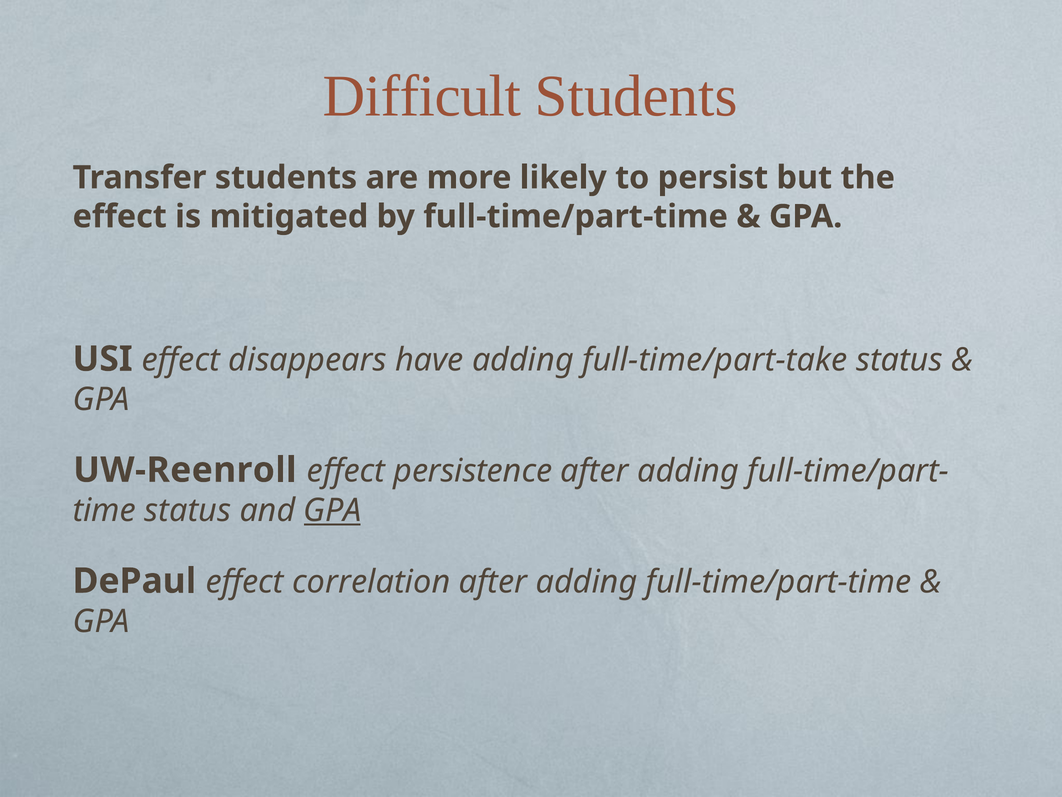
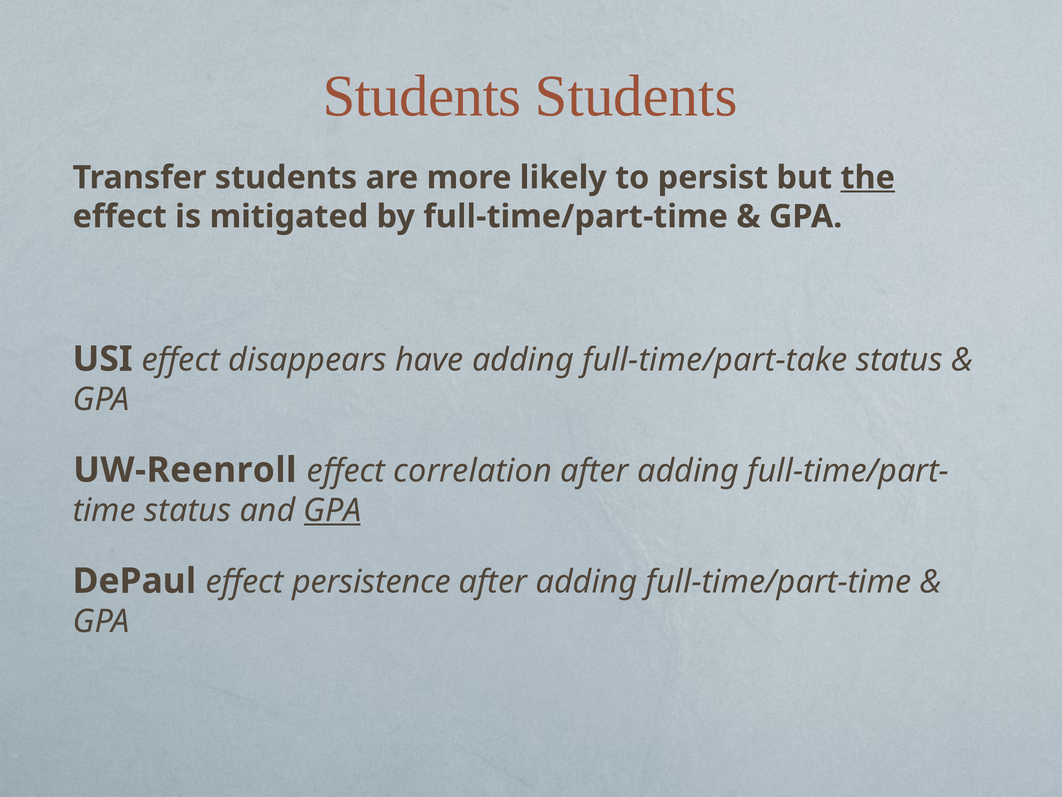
Difficult at (422, 96): Difficult -> Students
the underline: none -> present
persistence: persistence -> correlation
correlation: correlation -> persistence
